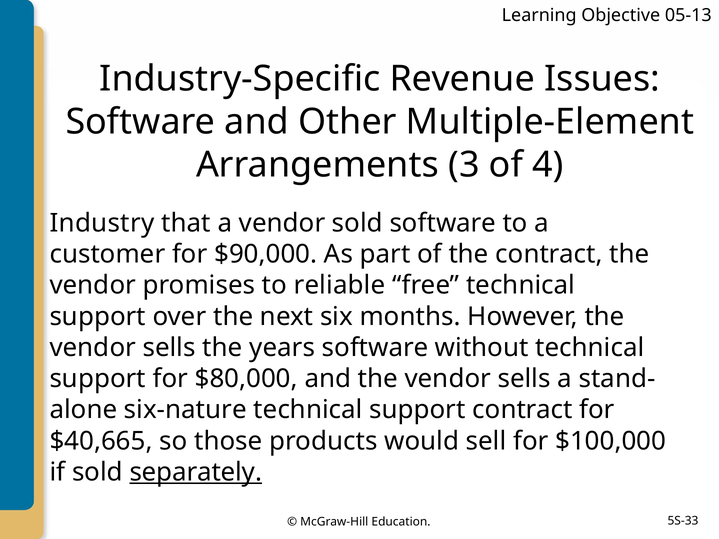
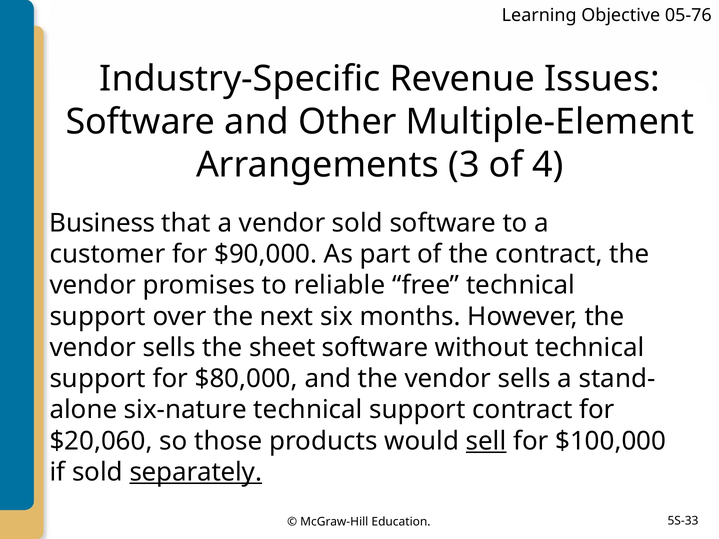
05-13: 05-13 -> 05-76
Industry: Industry -> Business
years: years -> sheet
$40,665: $40,665 -> $20,060
sell underline: none -> present
